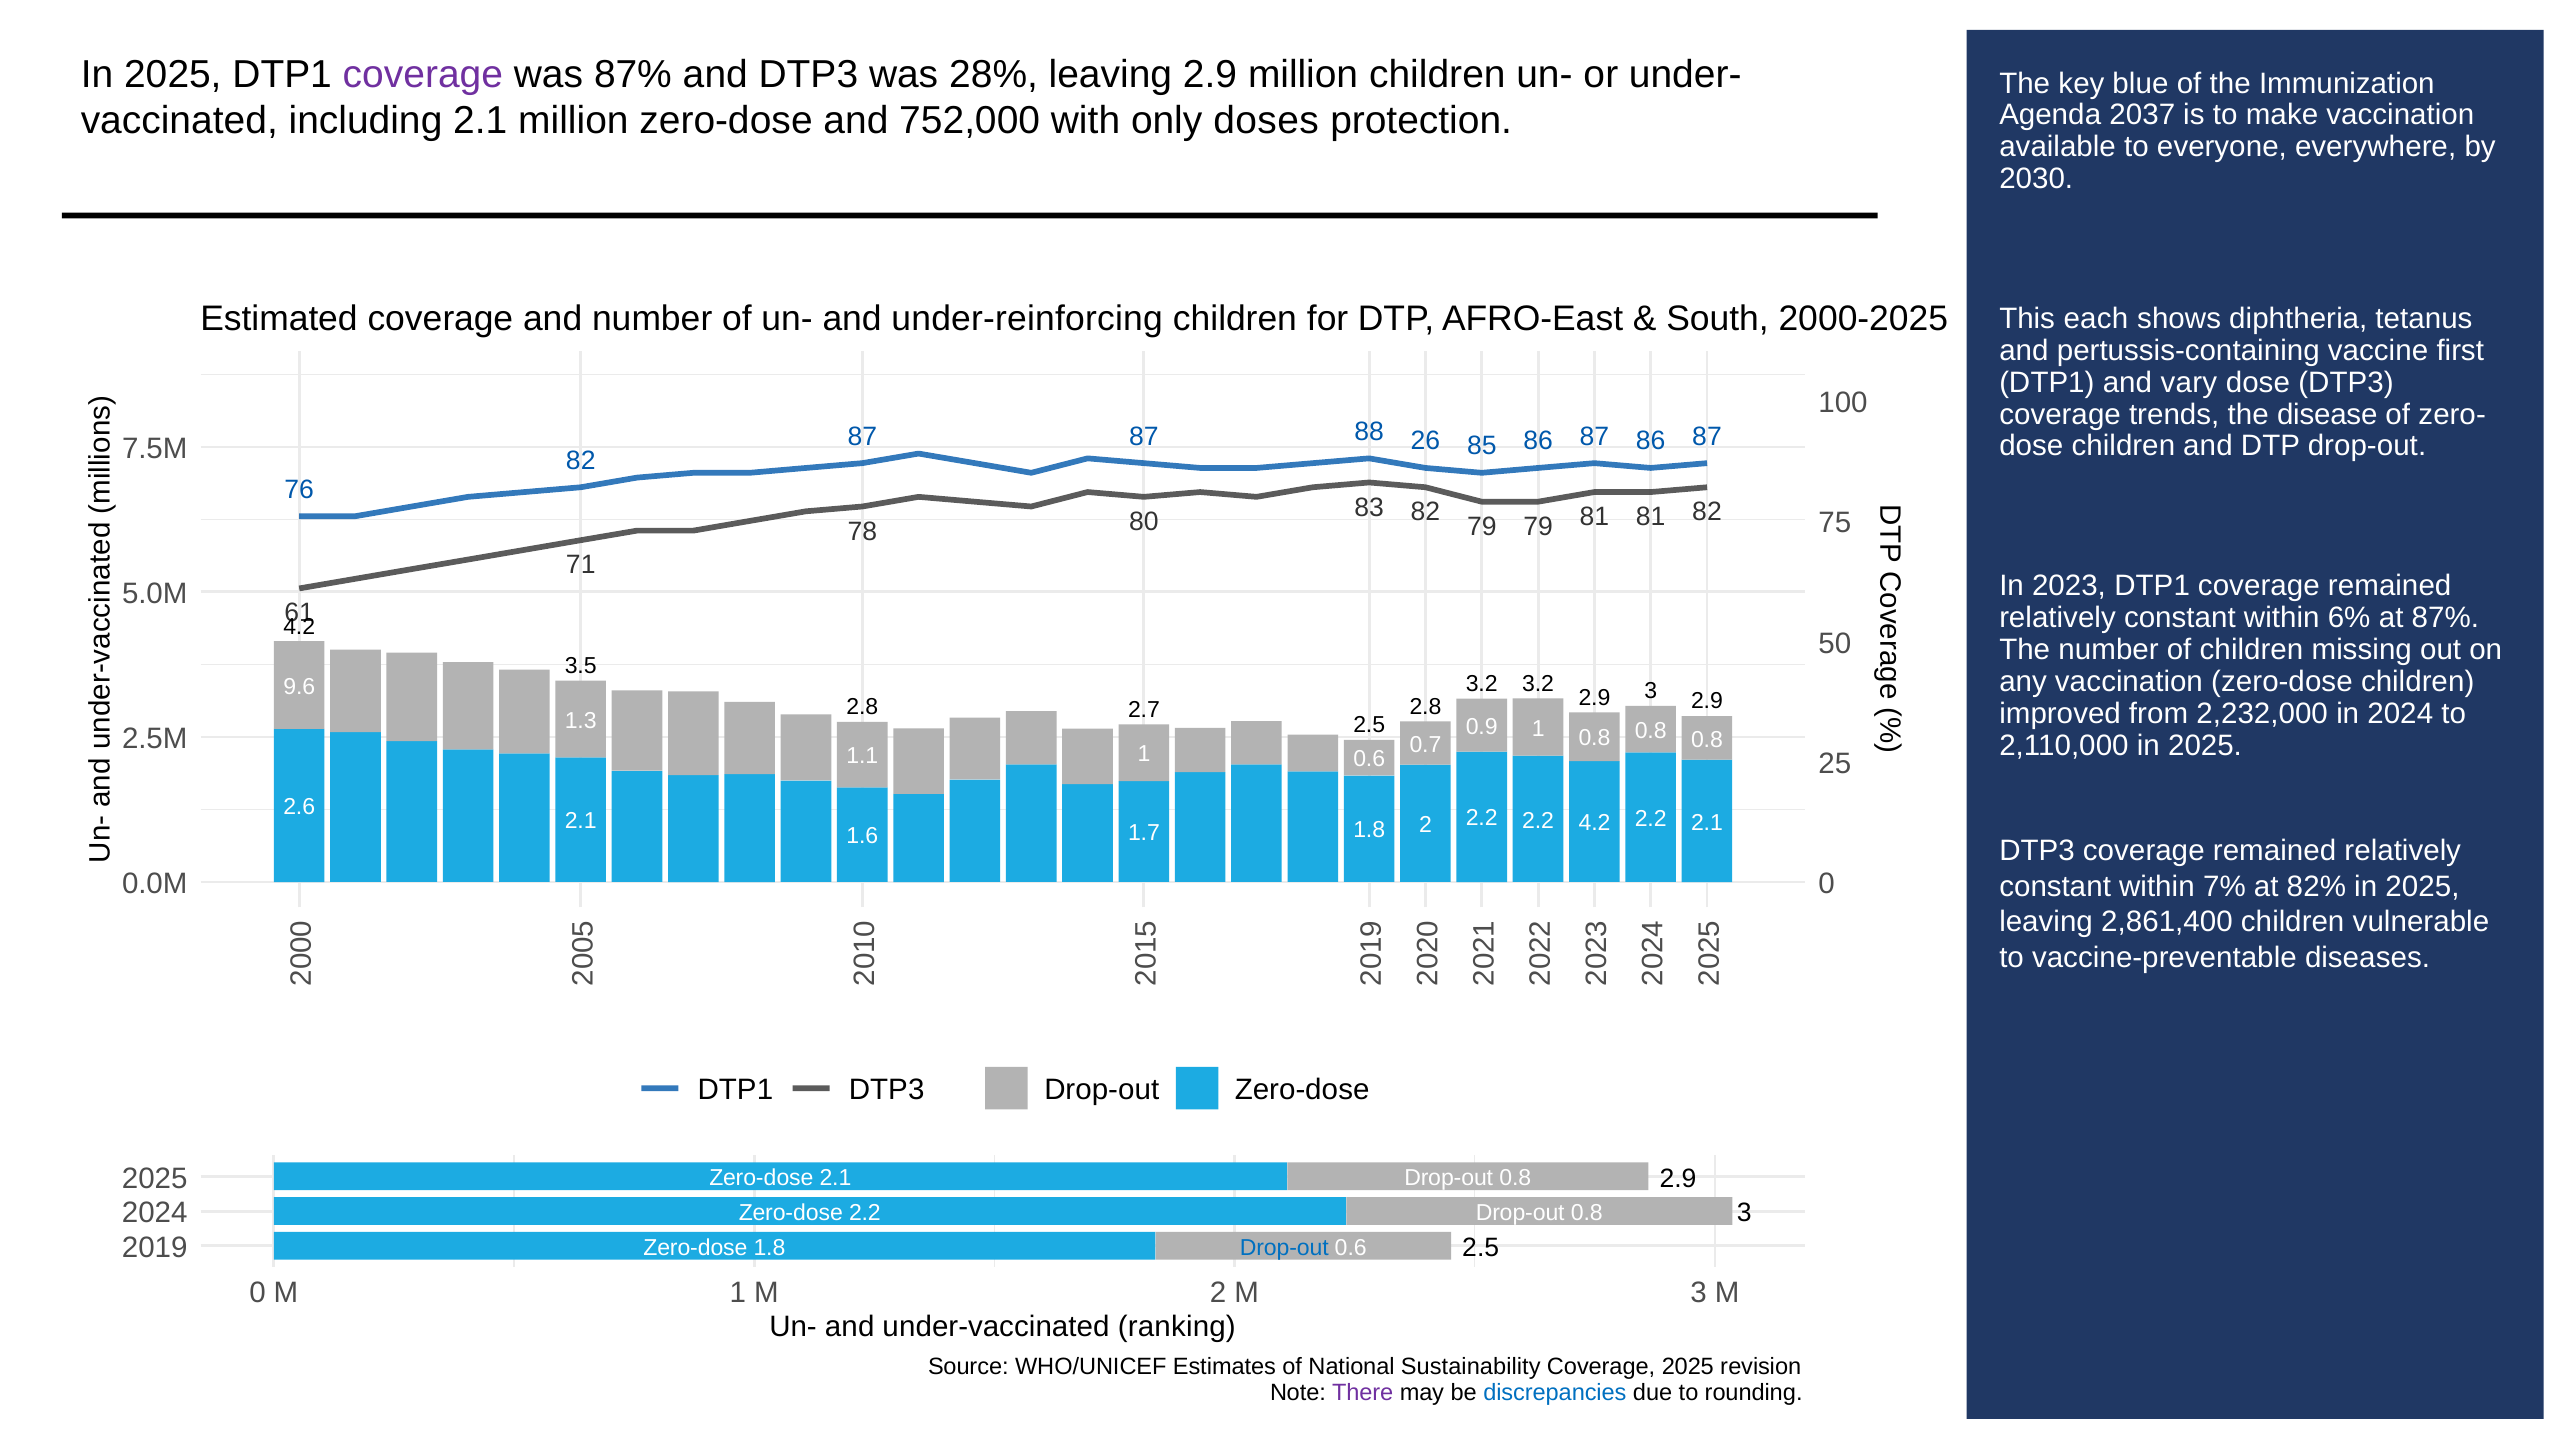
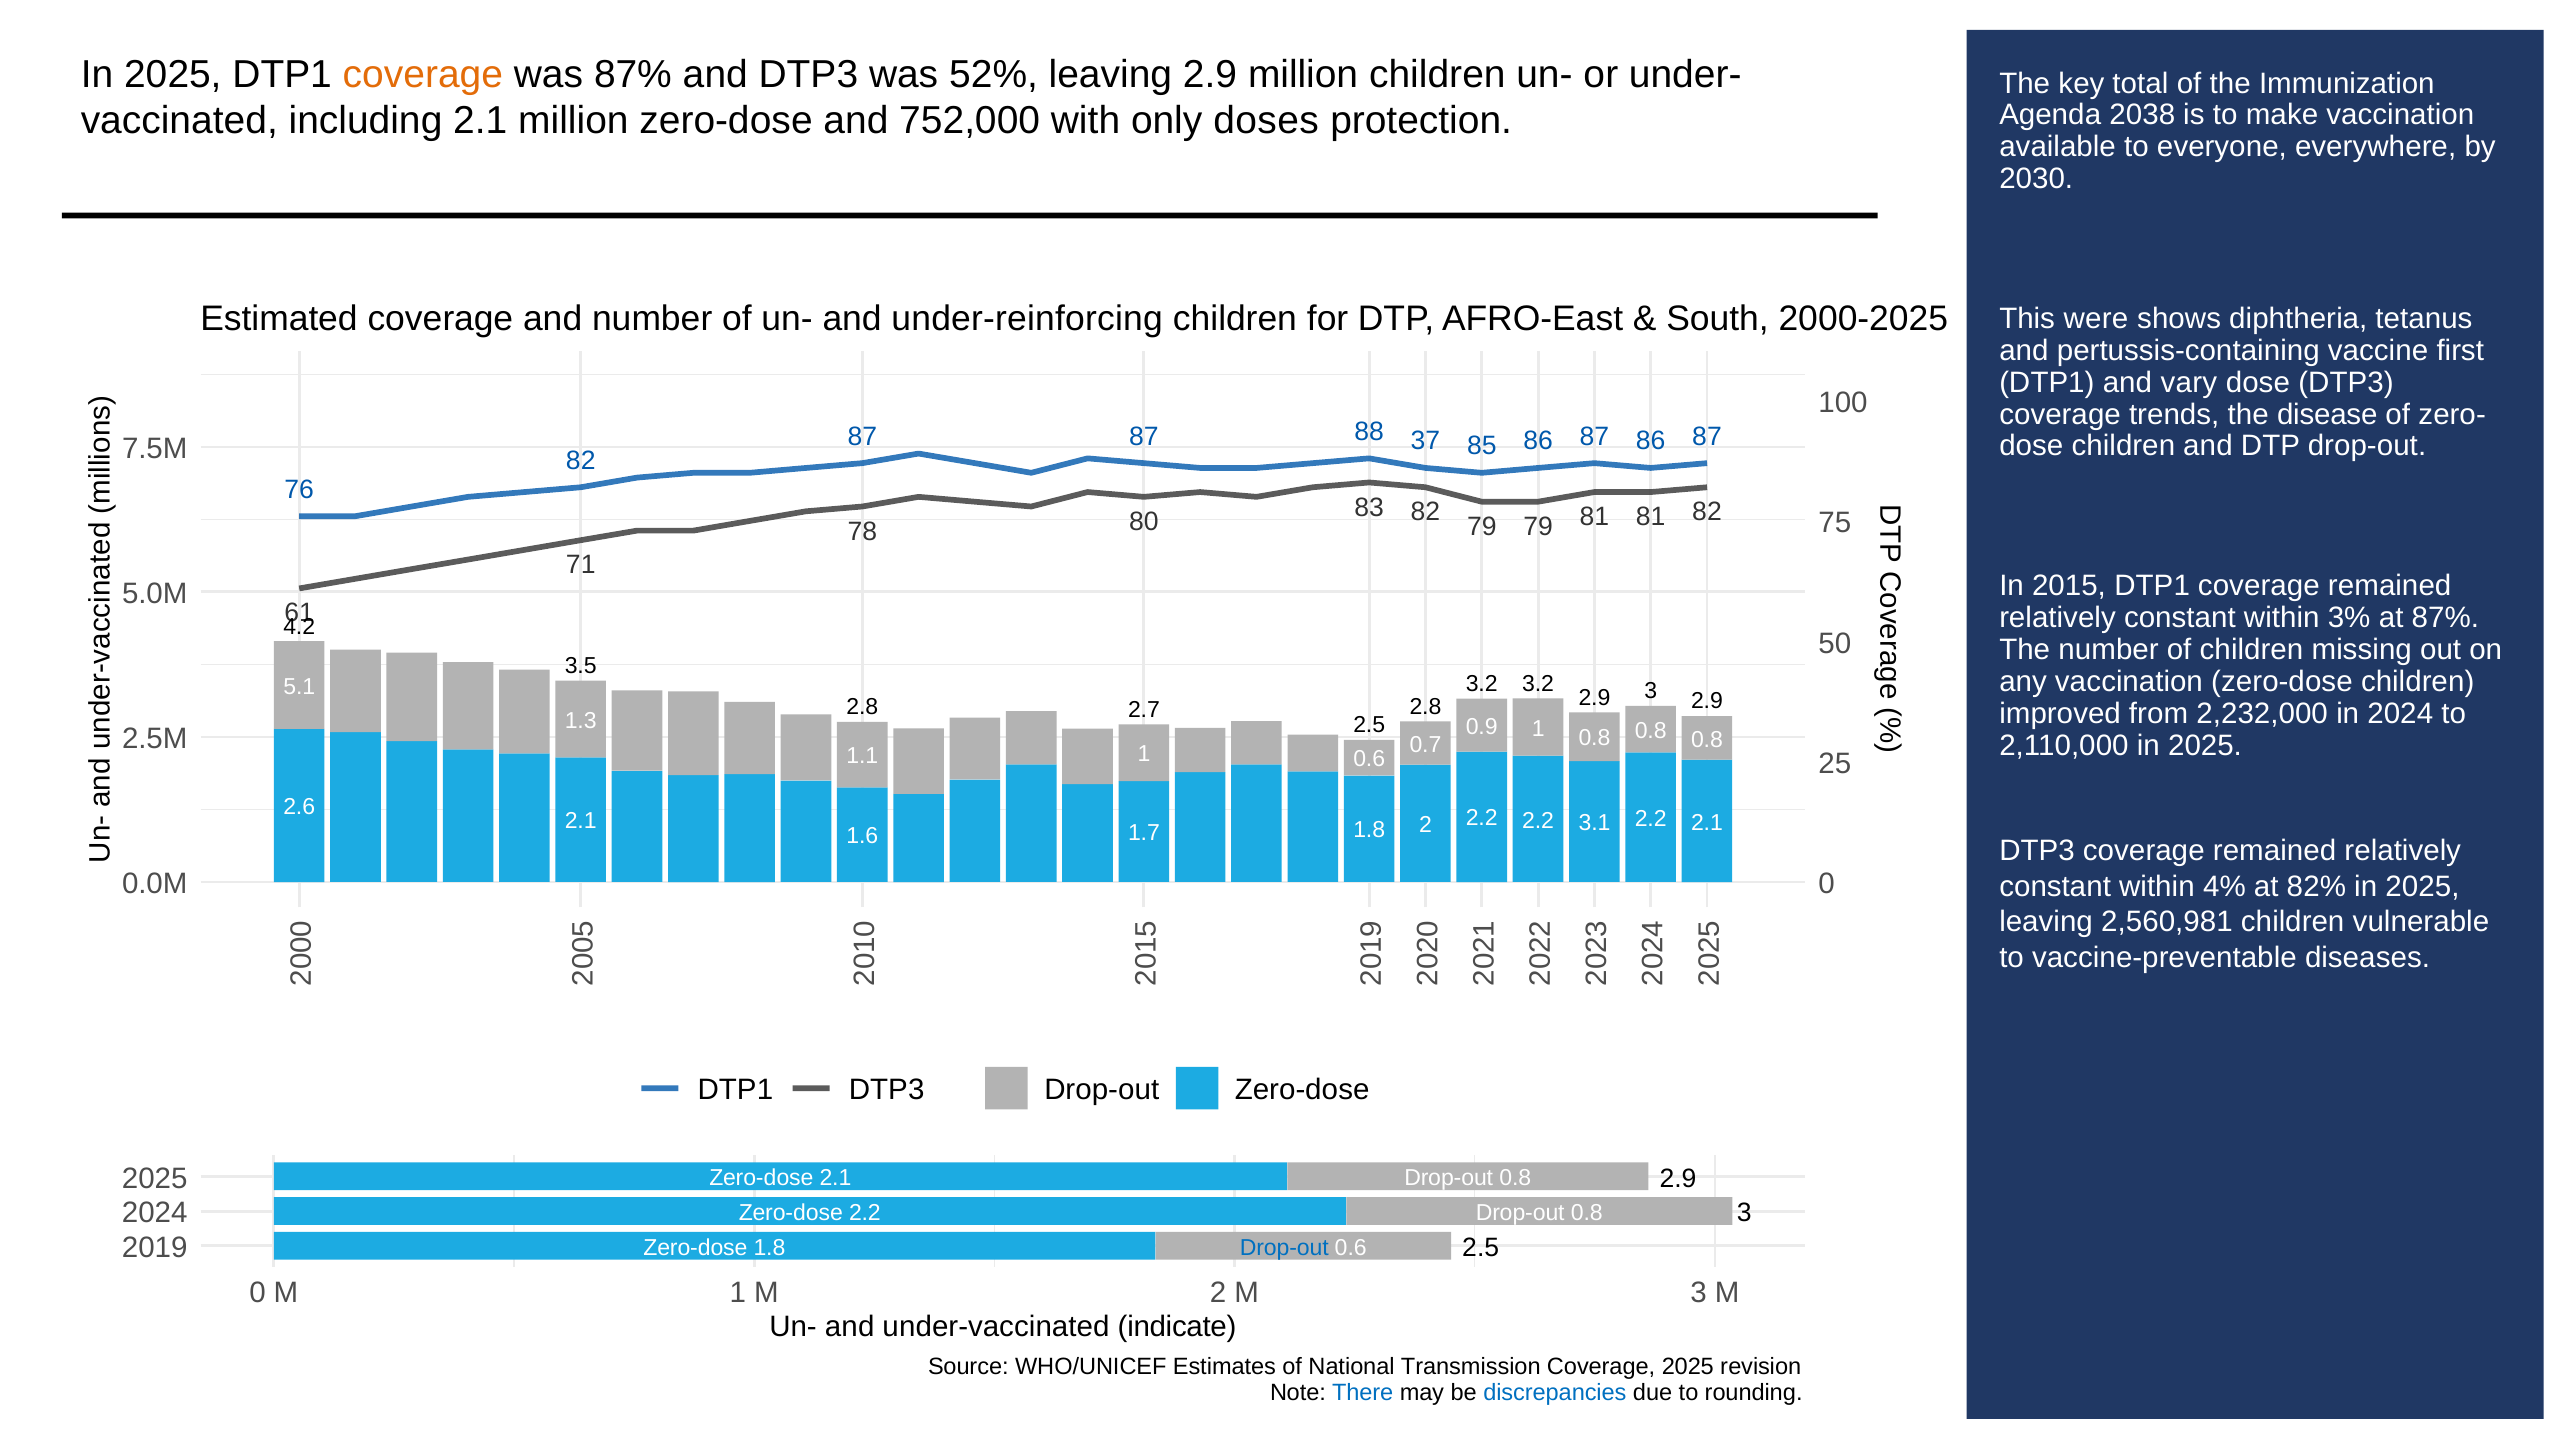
coverage at (423, 74) colour: purple -> orange
28%: 28% -> 52%
blue: blue -> total
2037: 2037 -> 2038
each: each -> were
26: 26 -> 37
2023: 2023 -> 2015
6%: 6% -> 3%
9.6: 9.6 -> 5.1
2.2 4.2: 4.2 -> 3.1
7%: 7% -> 4%
2,861,400: 2,861,400 -> 2,560,981
ranking: ranking -> indicate
Sustainability: Sustainability -> Transmission
There colour: purple -> blue
